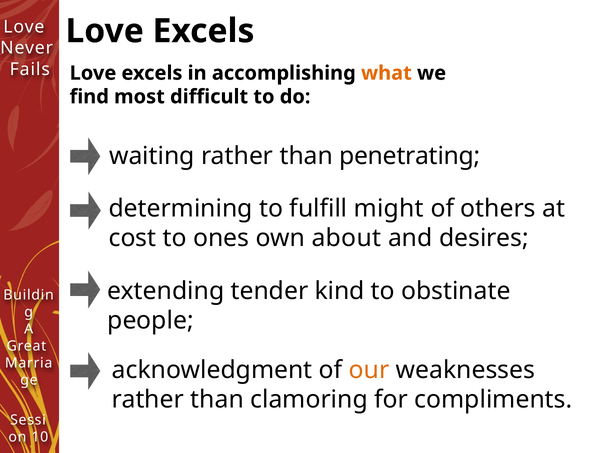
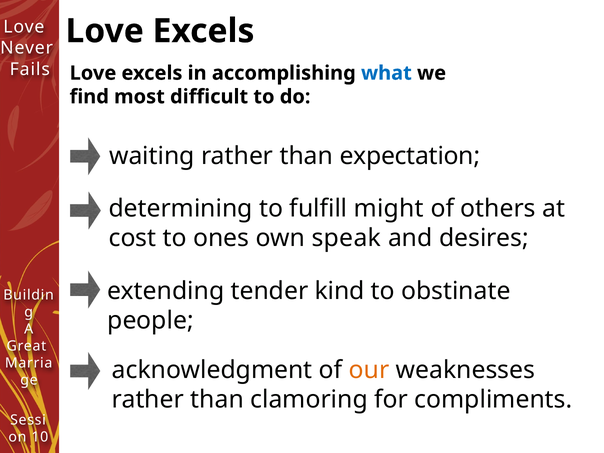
what colour: orange -> blue
penetrating: penetrating -> expectation
about: about -> speak
